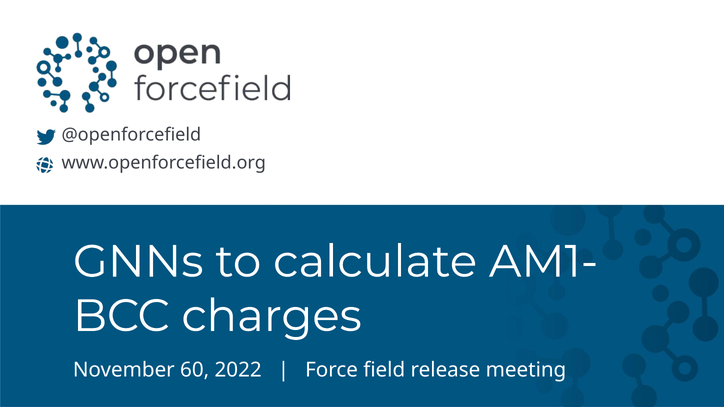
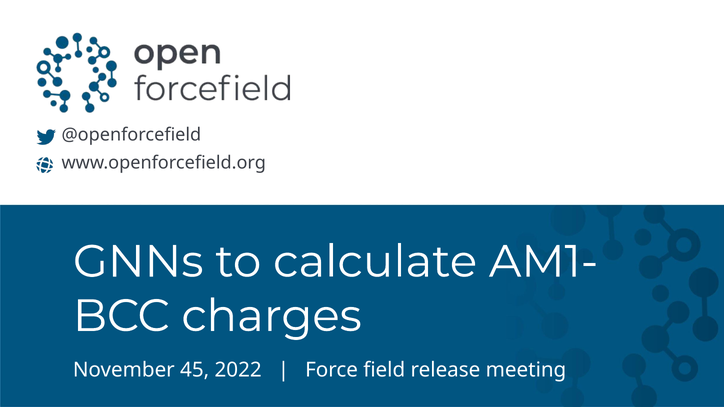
60: 60 -> 45
